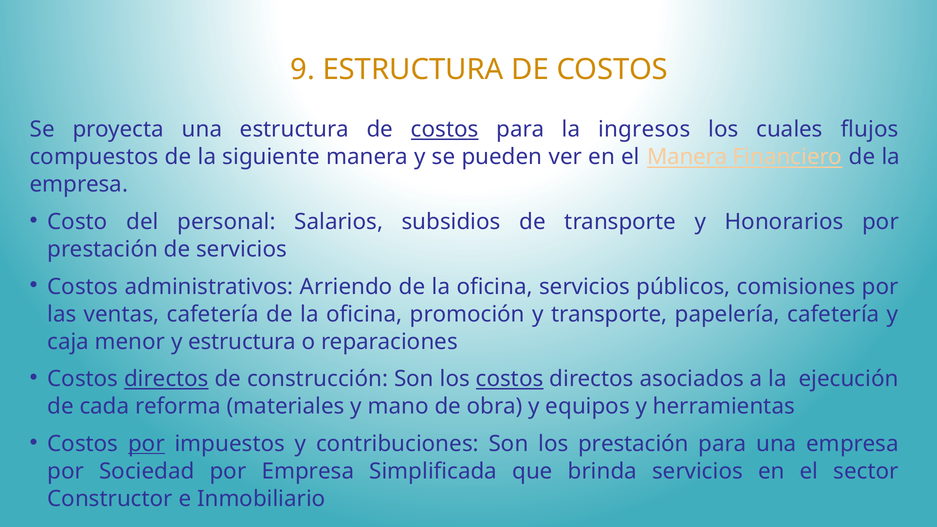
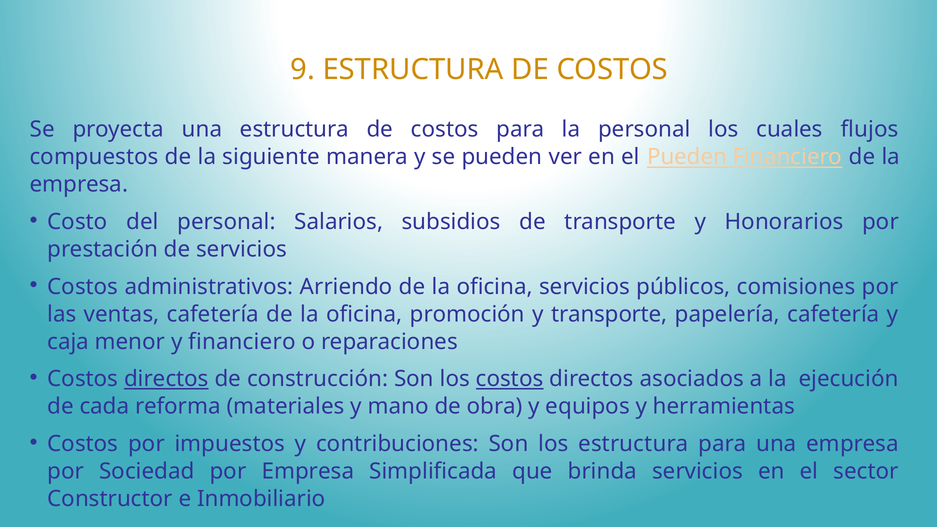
costos at (445, 129) underline: present -> none
la ingresos: ingresos -> personal
el Manera: Manera -> Pueden
y estructura: estructura -> financiero
por at (146, 444) underline: present -> none
los prestación: prestación -> estructura
